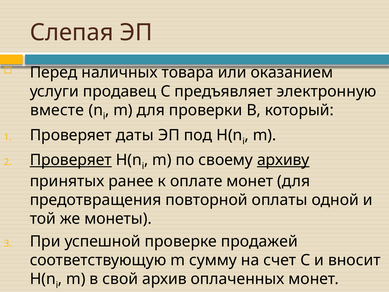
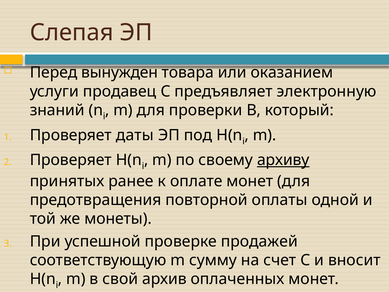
наличных: наличных -> вынужден
вместе: вместе -> знаний
Проверяет at (71, 160) underline: present -> none
